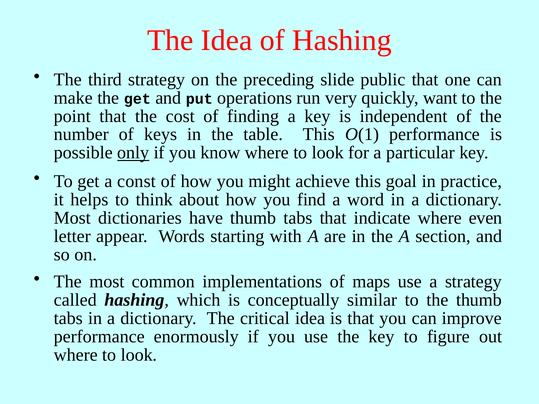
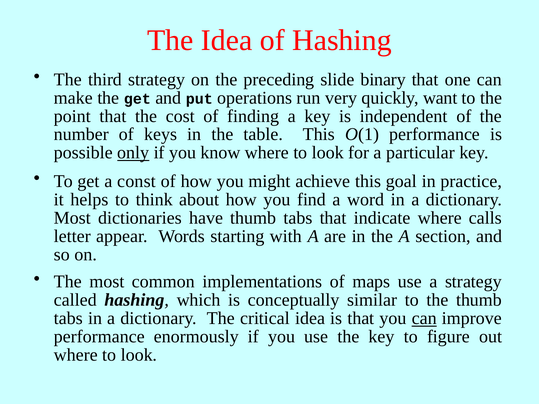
public: public -> binary
even: even -> calls
can at (424, 319) underline: none -> present
